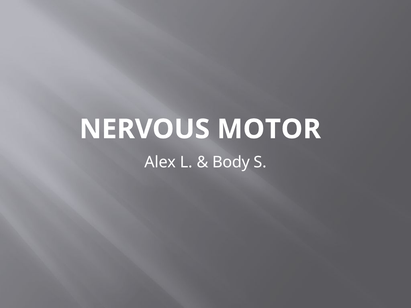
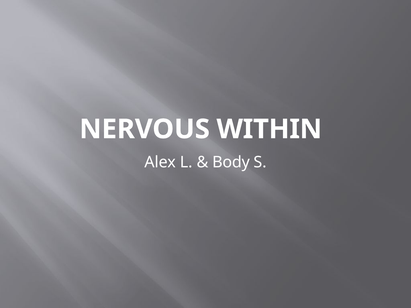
MOTOR: MOTOR -> WITHIN
